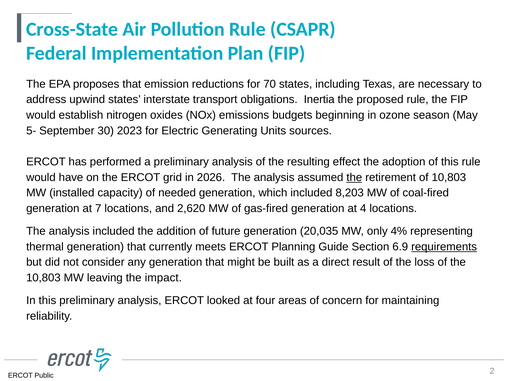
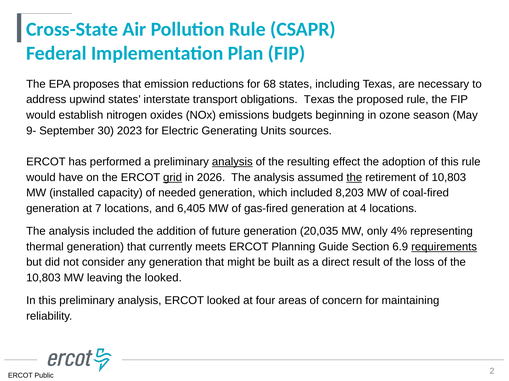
70: 70 -> 68
obligations Inertia: Inertia -> Texas
5-: 5- -> 9-
analysis at (232, 162) underline: none -> present
grid underline: none -> present
2,620: 2,620 -> 6,405
the impact: impact -> looked
